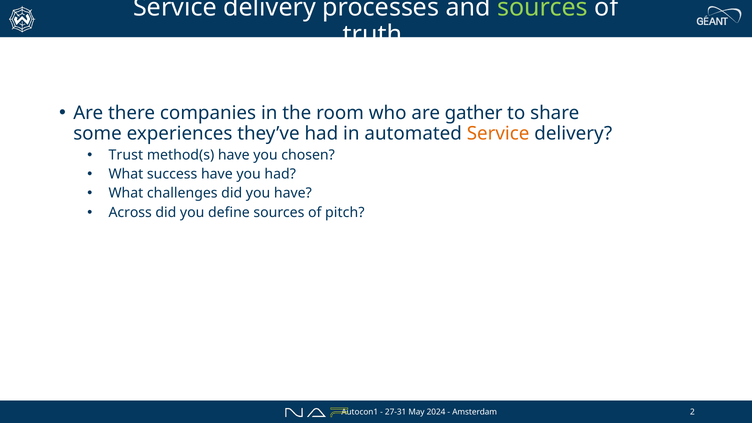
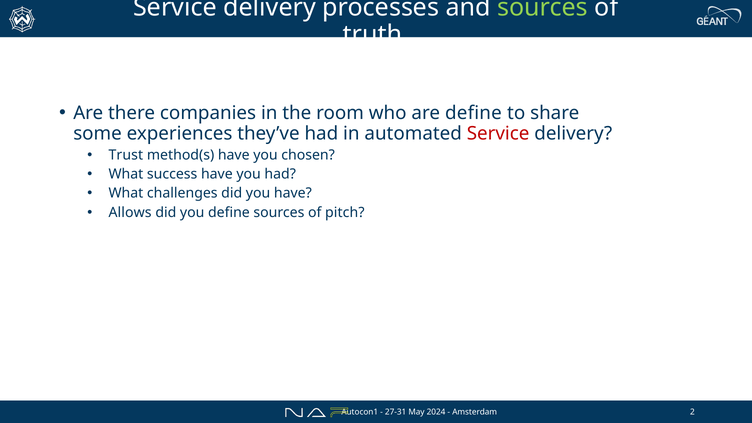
are gather: gather -> define
Service at (498, 133) colour: orange -> red
Across: Across -> Allows
